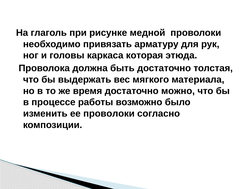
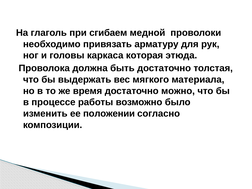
рисунке: рисунке -> сгибаем
ее проволоки: проволоки -> положении
